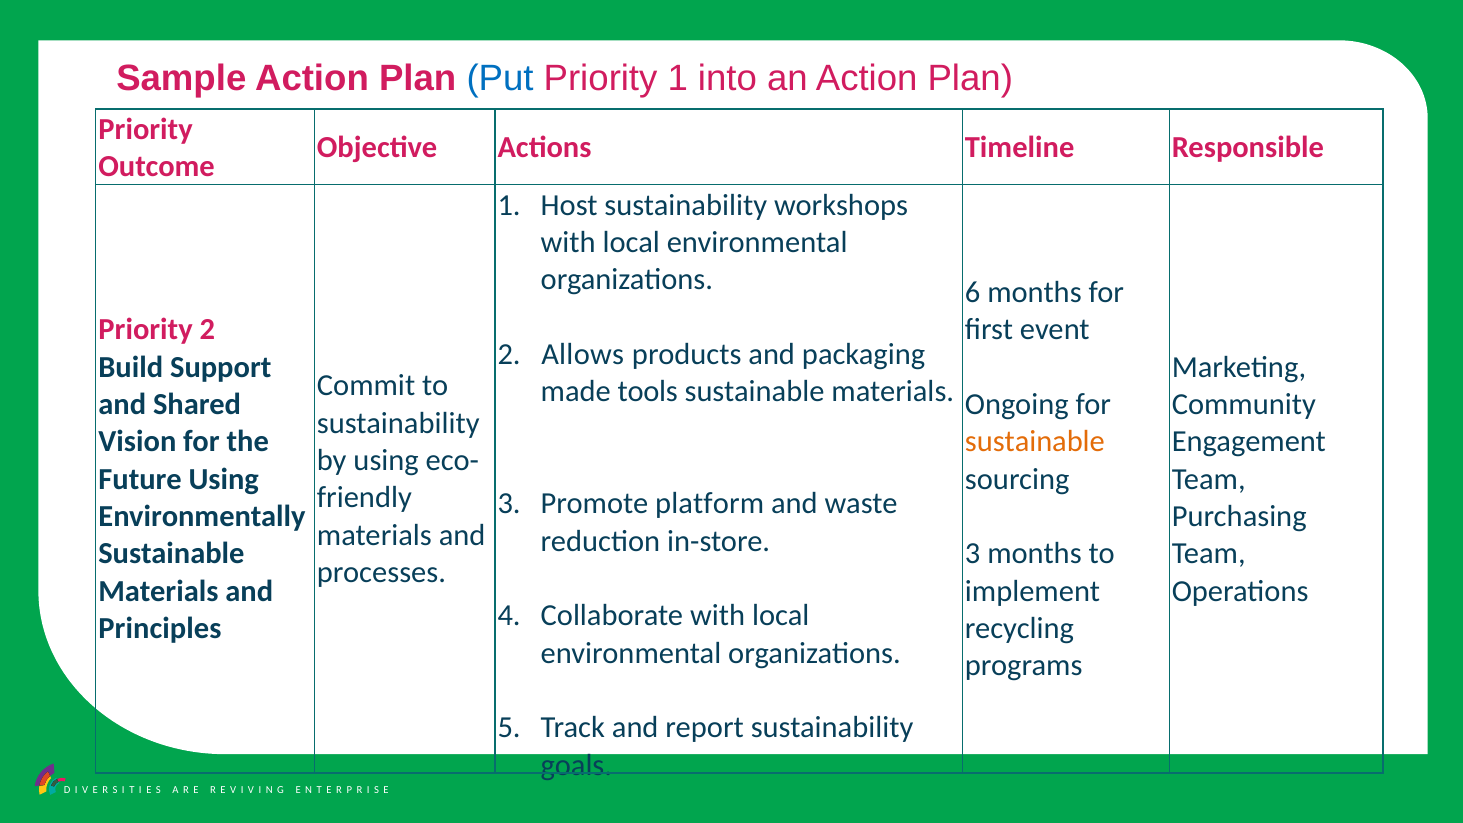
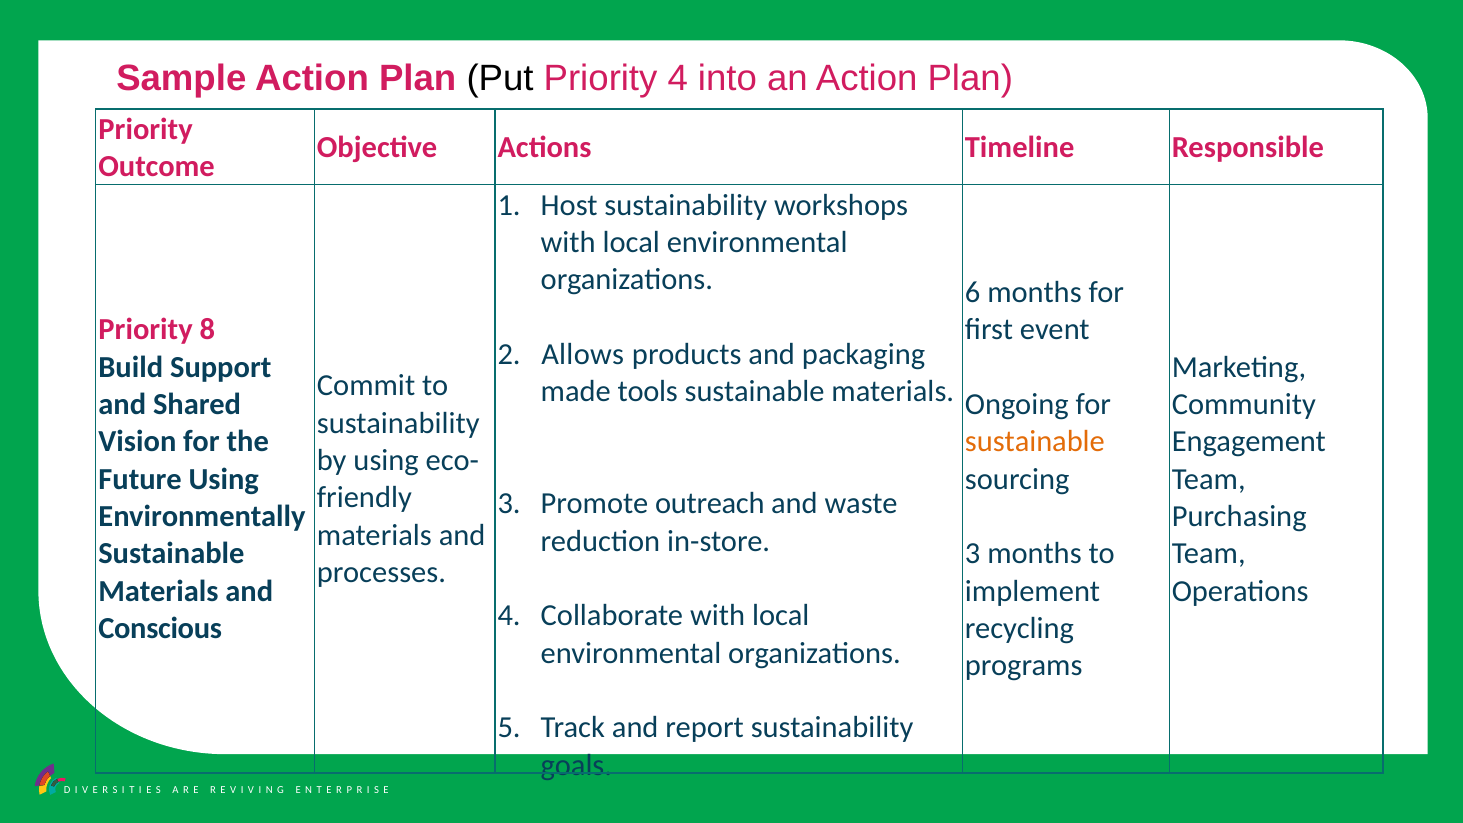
Put colour: blue -> black
Priority 1: 1 -> 4
Priority 2: 2 -> 8
platform: platform -> outreach
Principles: Principles -> Conscious
